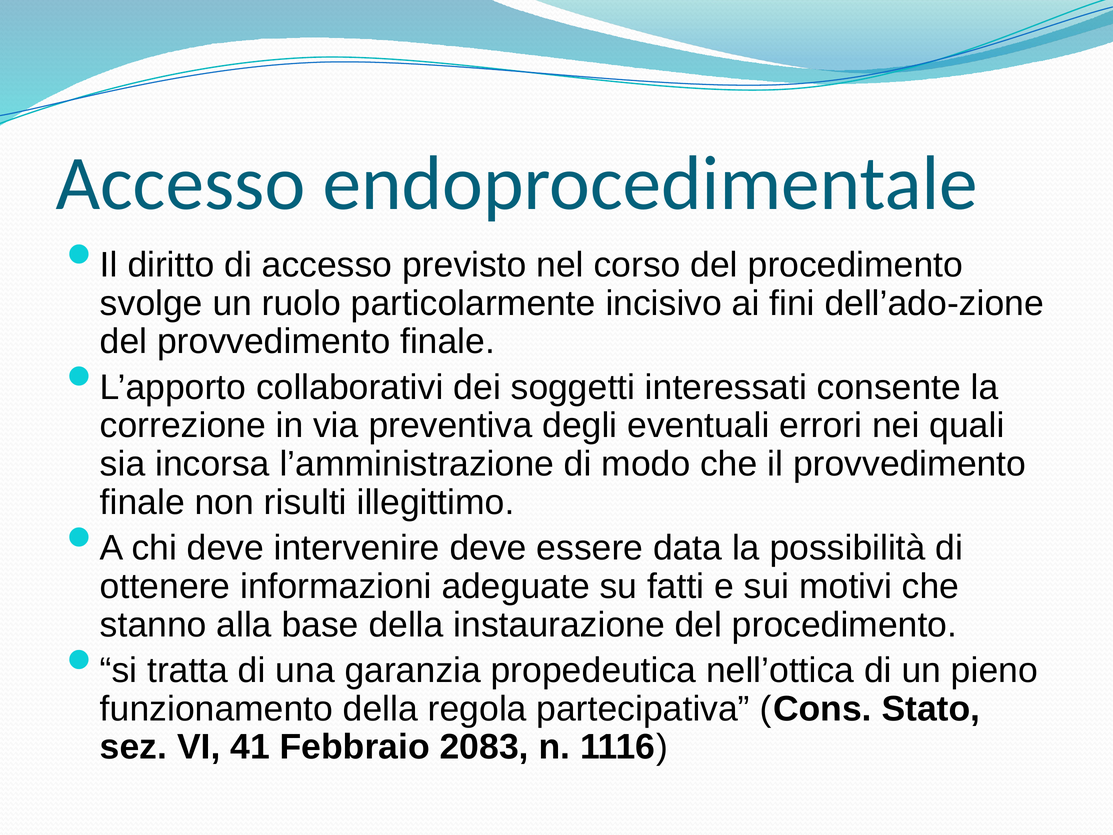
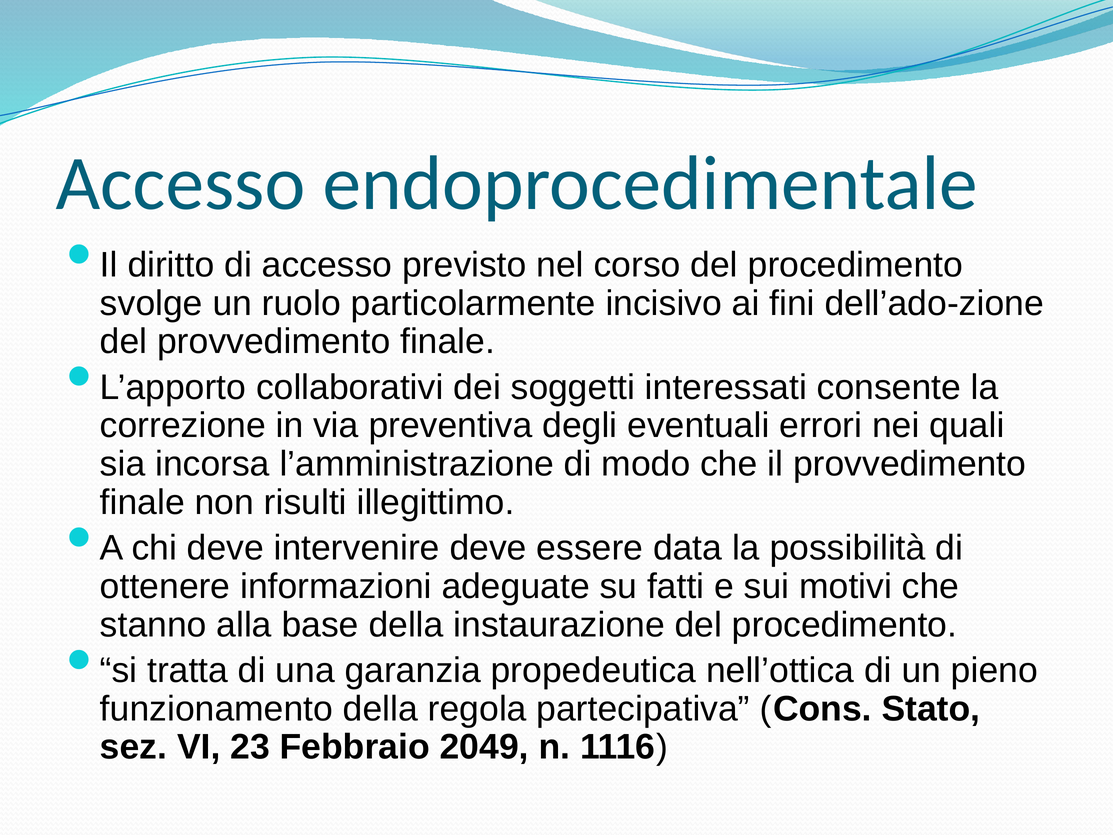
41: 41 -> 23
2083: 2083 -> 2049
